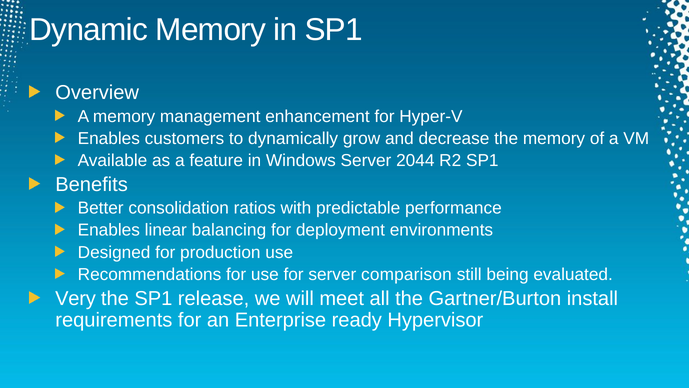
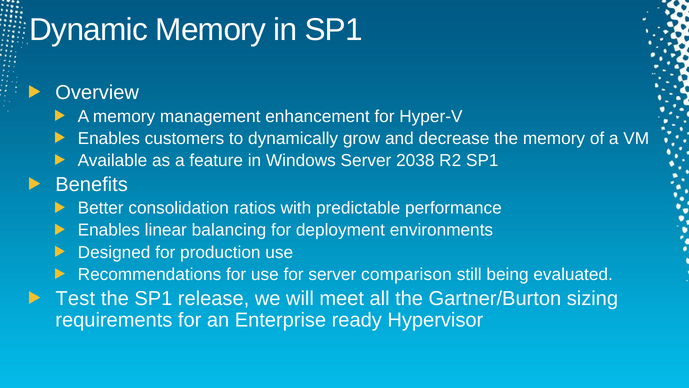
2044: 2044 -> 2038
Very: Very -> Test
install: install -> sizing
